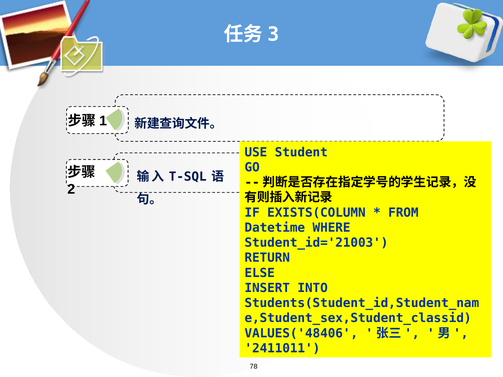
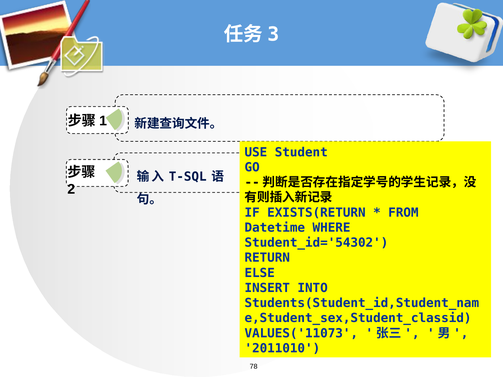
EXISTS(COLUMN: EXISTS(COLUMN -> EXISTS(RETURN
Student_id='21003: Student_id='21003 -> Student_id='54302
VALUES('48406: VALUES('48406 -> VALUES('11073
2411011: 2411011 -> 2011010
